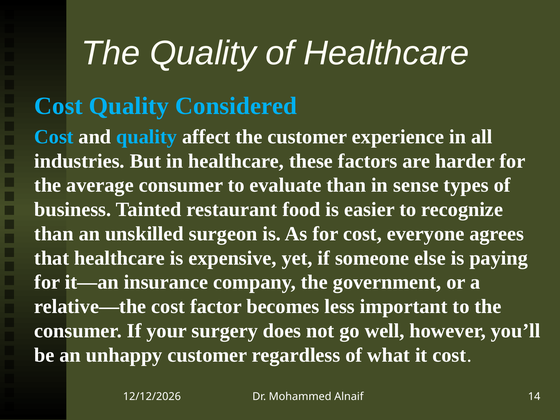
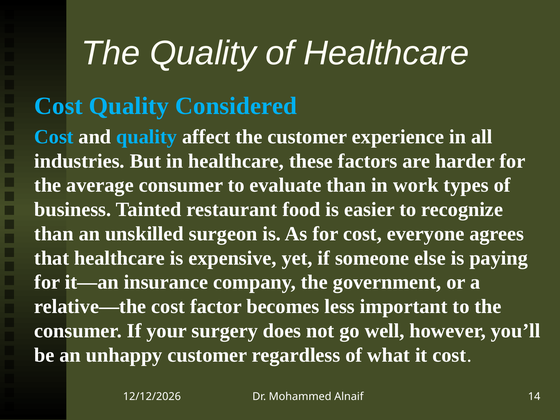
sense: sense -> work
